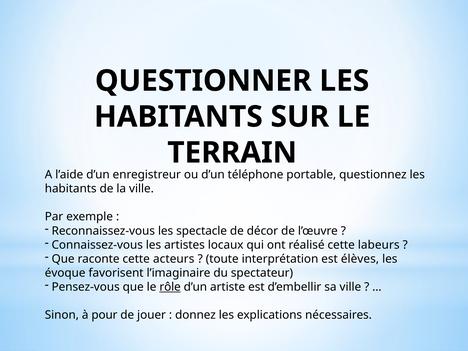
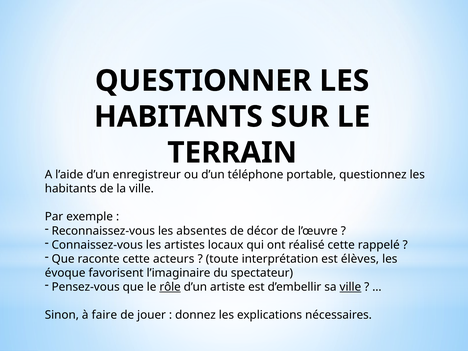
spectacle: spectacle -> absentes
labeurs: labeurs -> rappelé
ville at (350, 287) underline: none -> present
pour: pour -> faire
